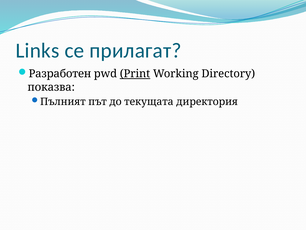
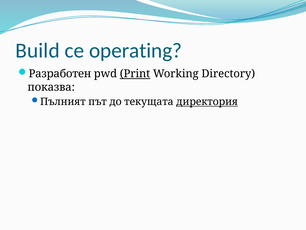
Links: Links -> Build
прилагат: прилагат -> operating
директория underline: none -> present
